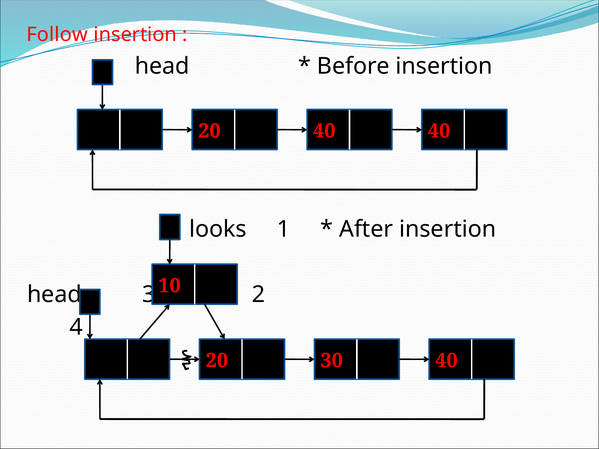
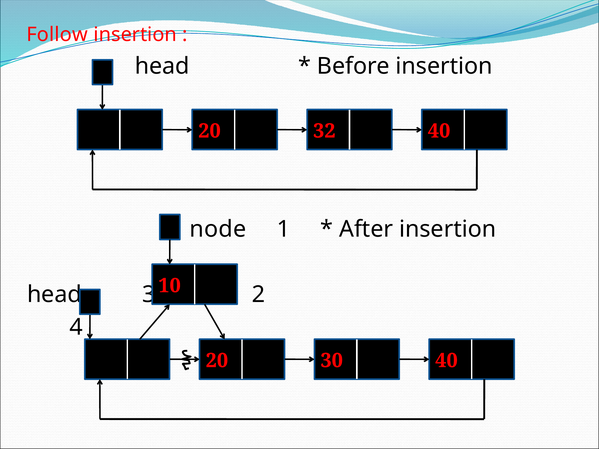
20 40: 40 -> 32
looks: looks -> node
